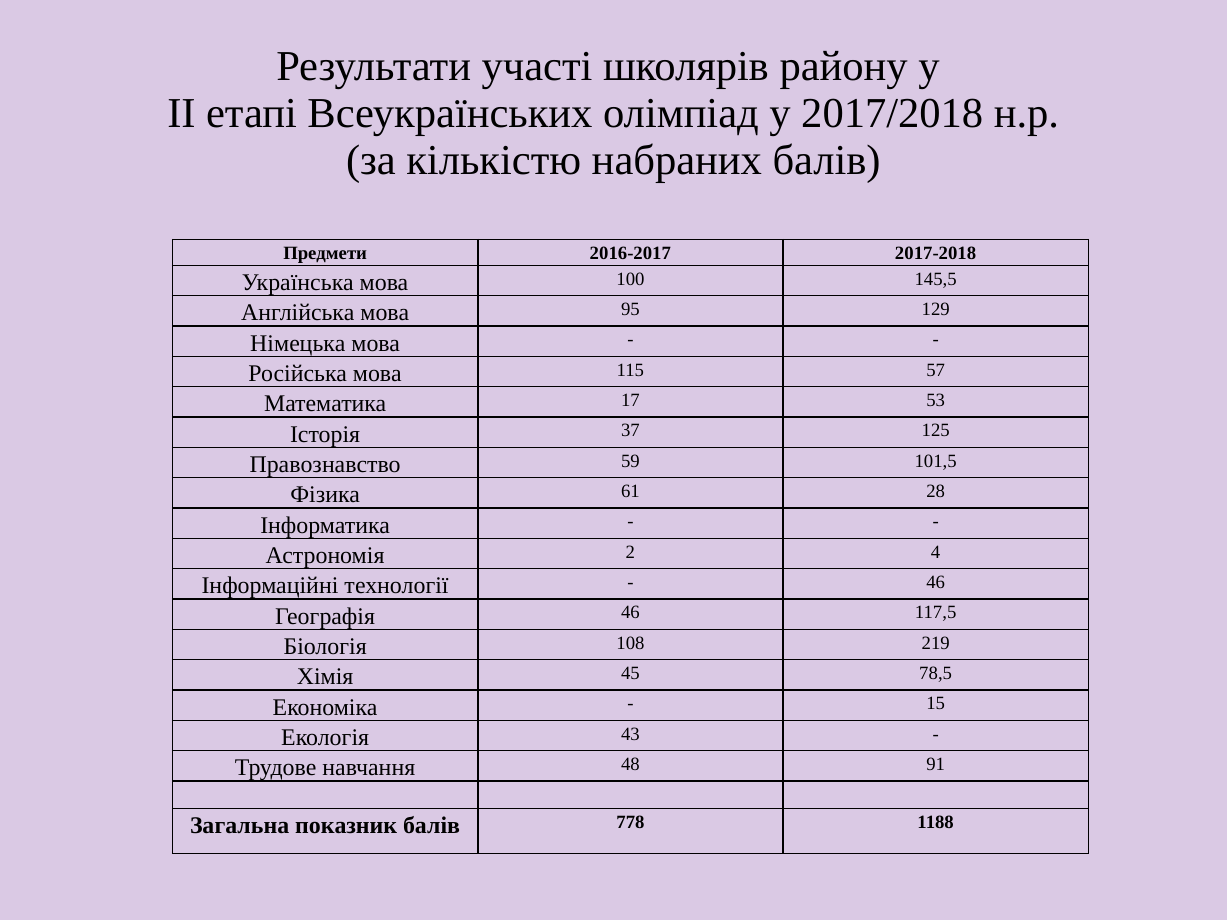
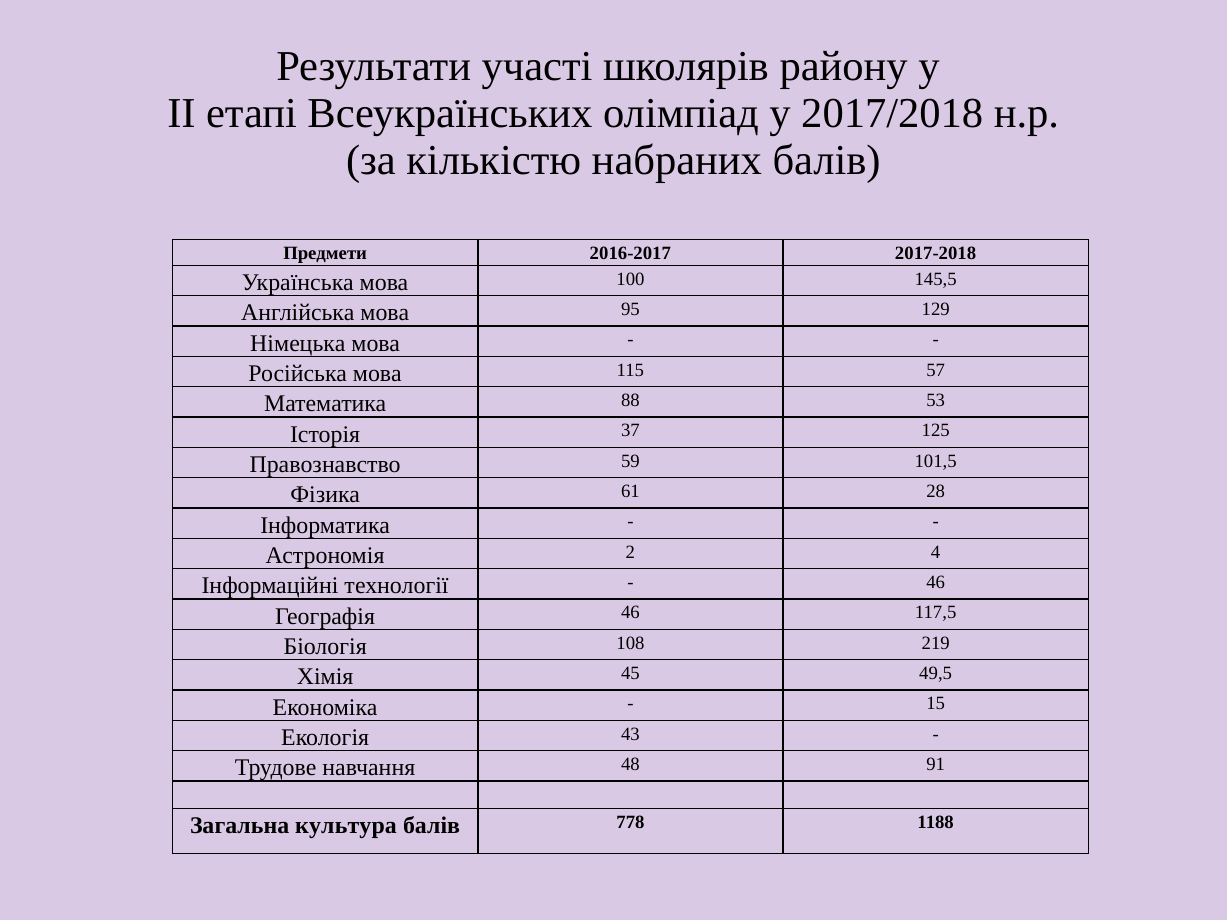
17: 17 -> 88
78,5: 78,5 -> 49,5
показник: показник -> культура
